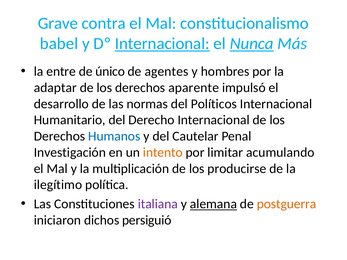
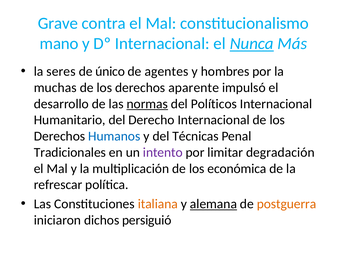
babel: babel -> mano
Internacional at (162, 44) underline: present -> none
entre: entre -> seres
adaptar: adaptar -> muchas
normas underline: none -> present
Cautelar: Cautelar -> Técnicas
Investigación: Investigación -> Tradicionales
intento colour: orange -> purple
acumulando: acumulando -> degradación
producirse: producirse -> económica
ilegítimo: ilegítimo -> refrescar
italiana colour: purple -> orange
